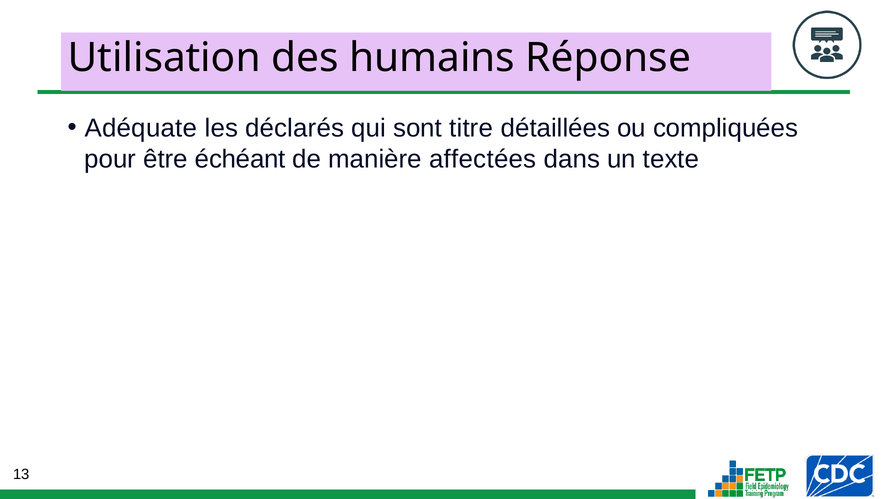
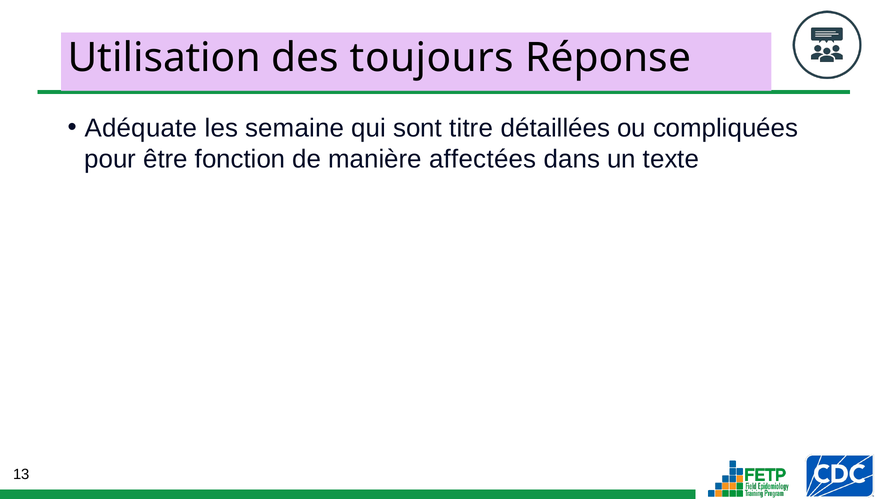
humains: humains -> toujours
déclarés: déclarés -> semaine
échéant: échéant -> fonction
